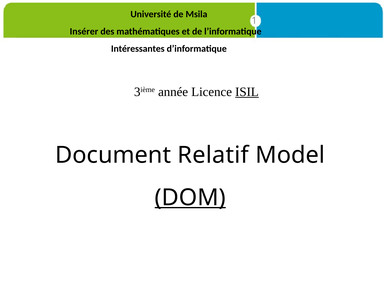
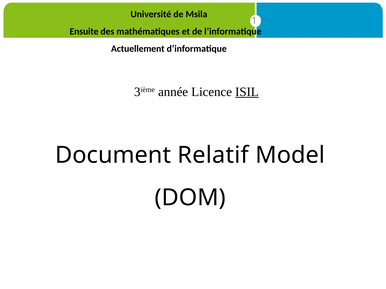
Insérer: Insérer -> Ensuite
Intéressantes: Intéressantes -> Actuellement
DOM underline: present -> none
